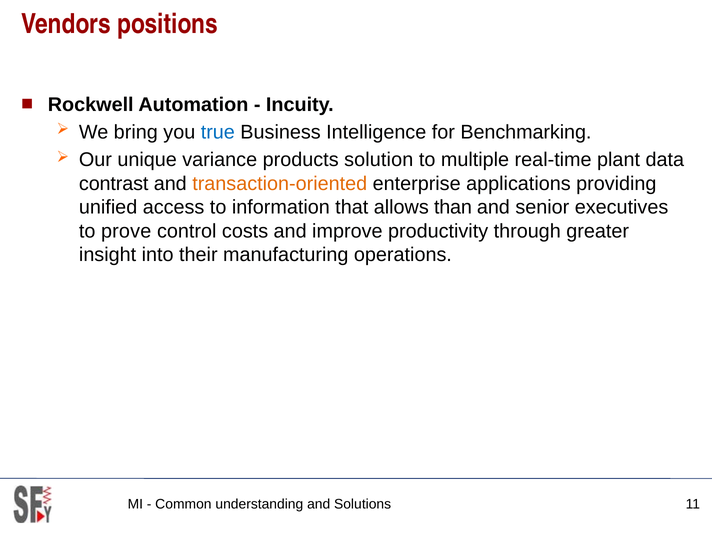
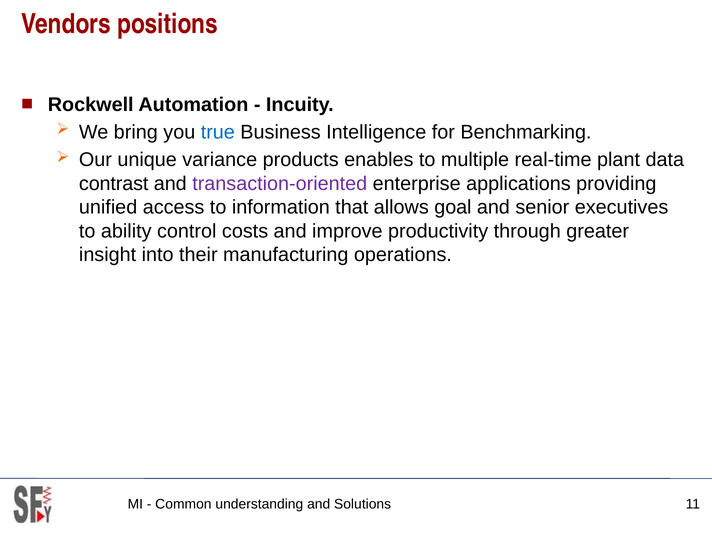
solution: solution -> enables
transaction-oriented colour: orange -> purple
than: than -> goal
prove: prove -> ability
